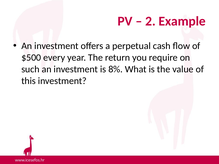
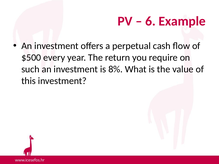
2: 2 -> 6
